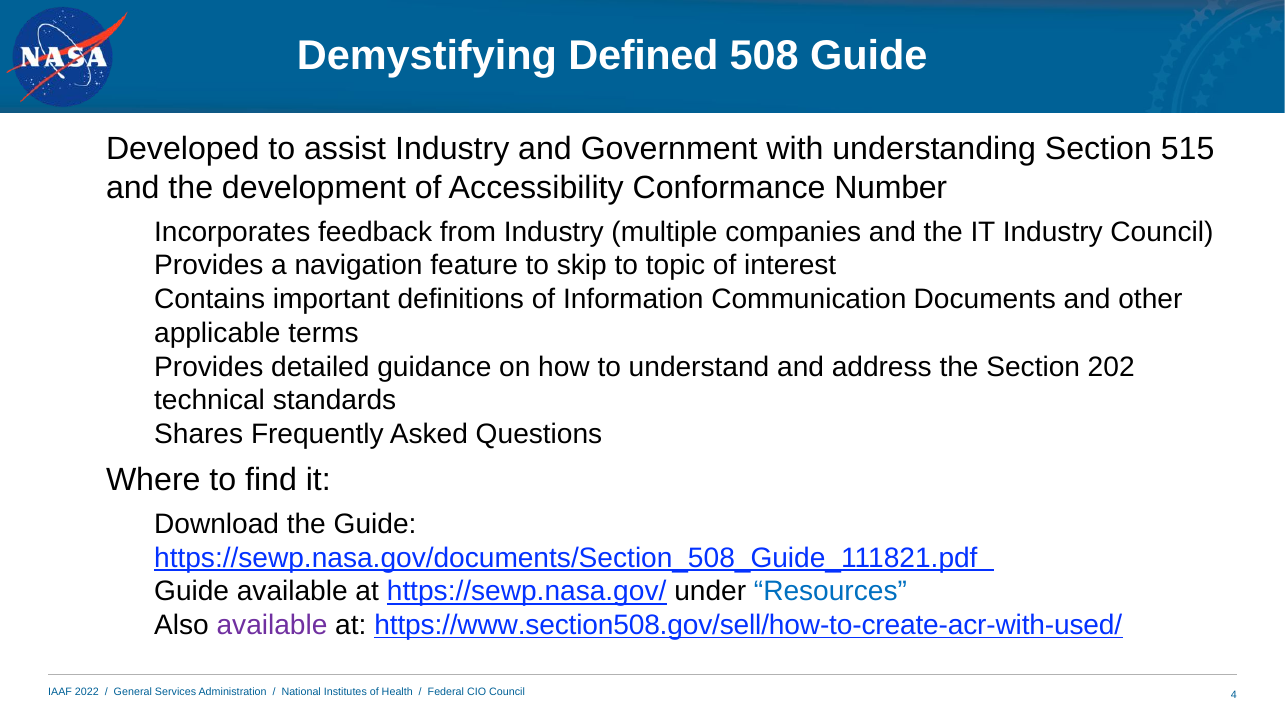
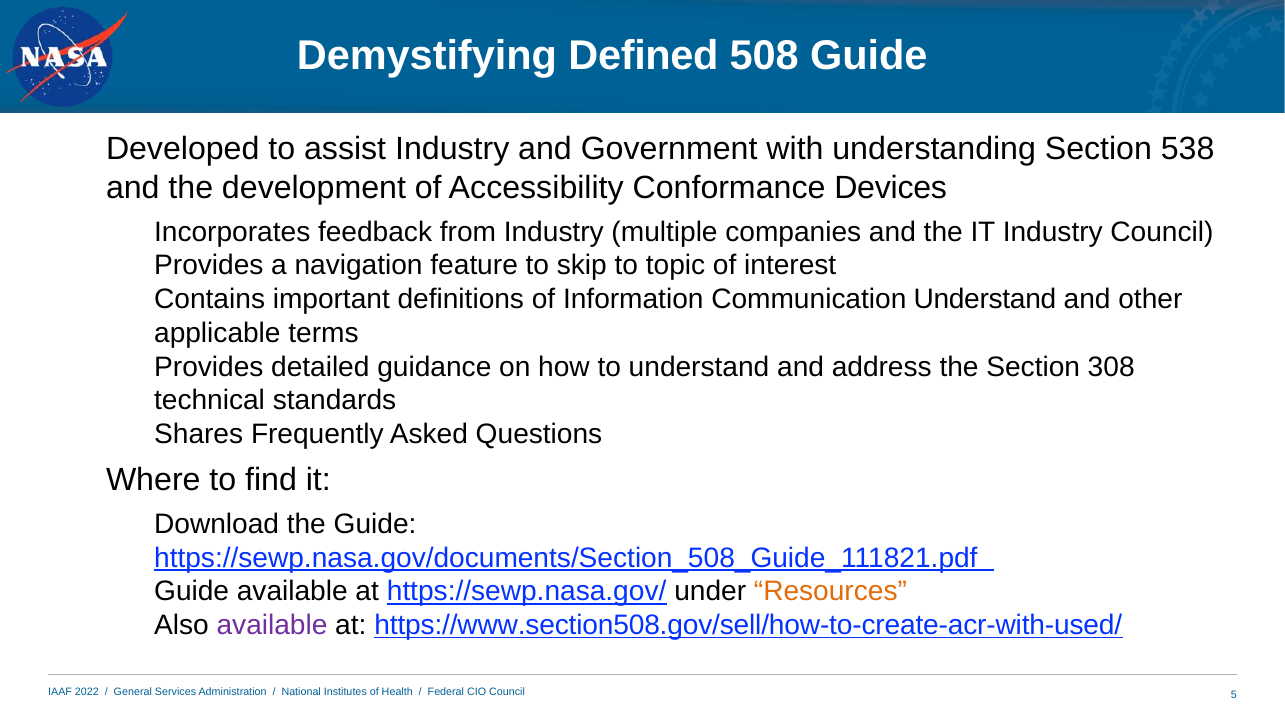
515: 515 -> 538
Number: Number -> Devices
Communication Documents: Documents -> Understand
202: 202 -> 308
Resources colour: blue -> orange
4: 4 -> 5
